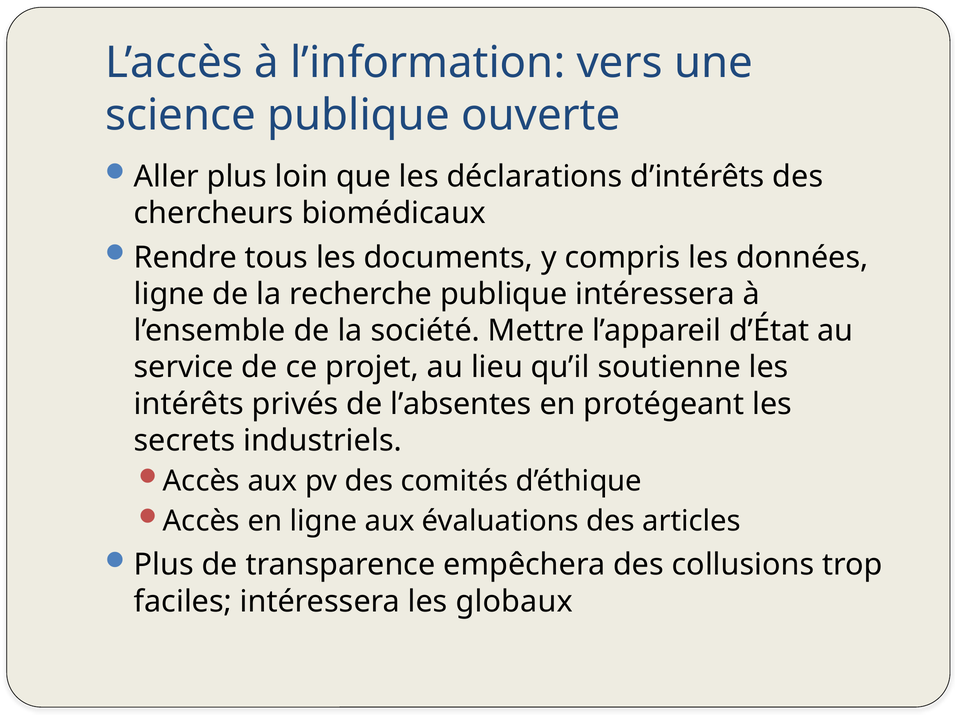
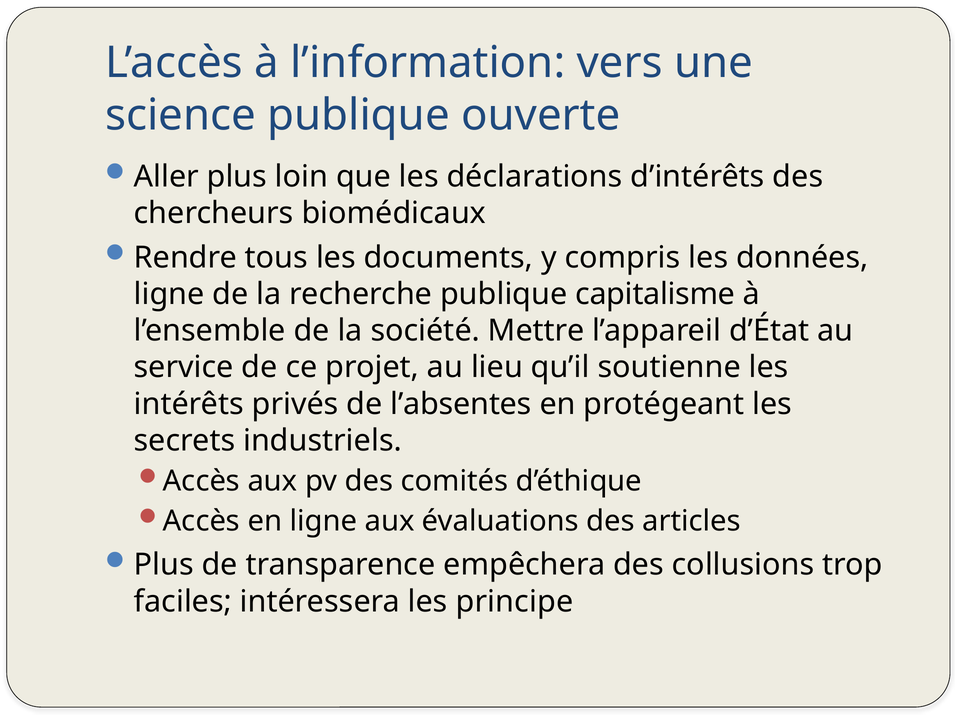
publique intéressera: intéressera -> capitalisme
globaux: globaux -> principe
